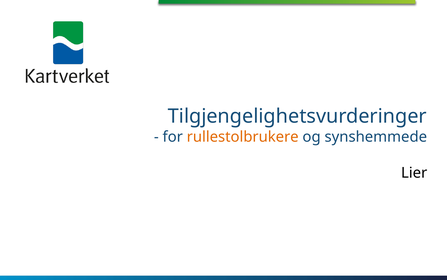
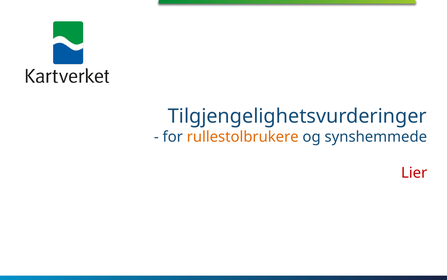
Lier colour: black -> red
